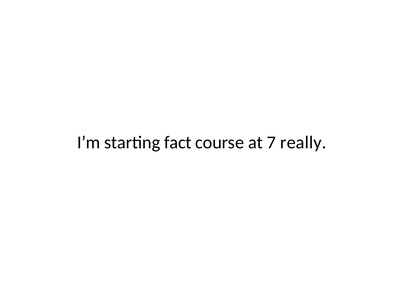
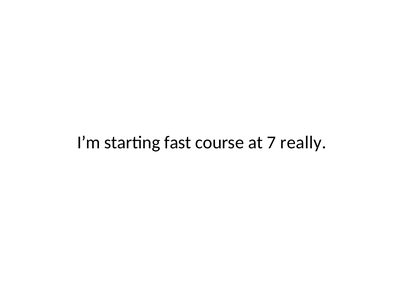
fact: fact -> fast
